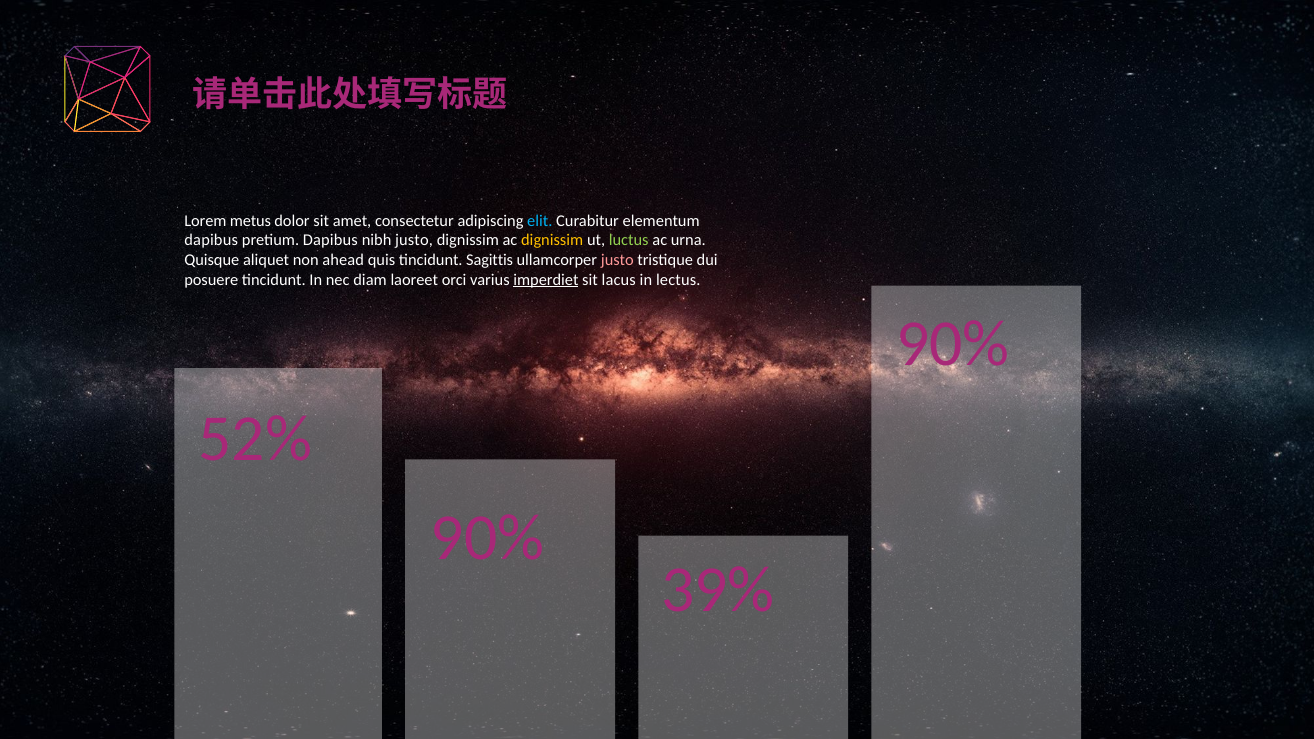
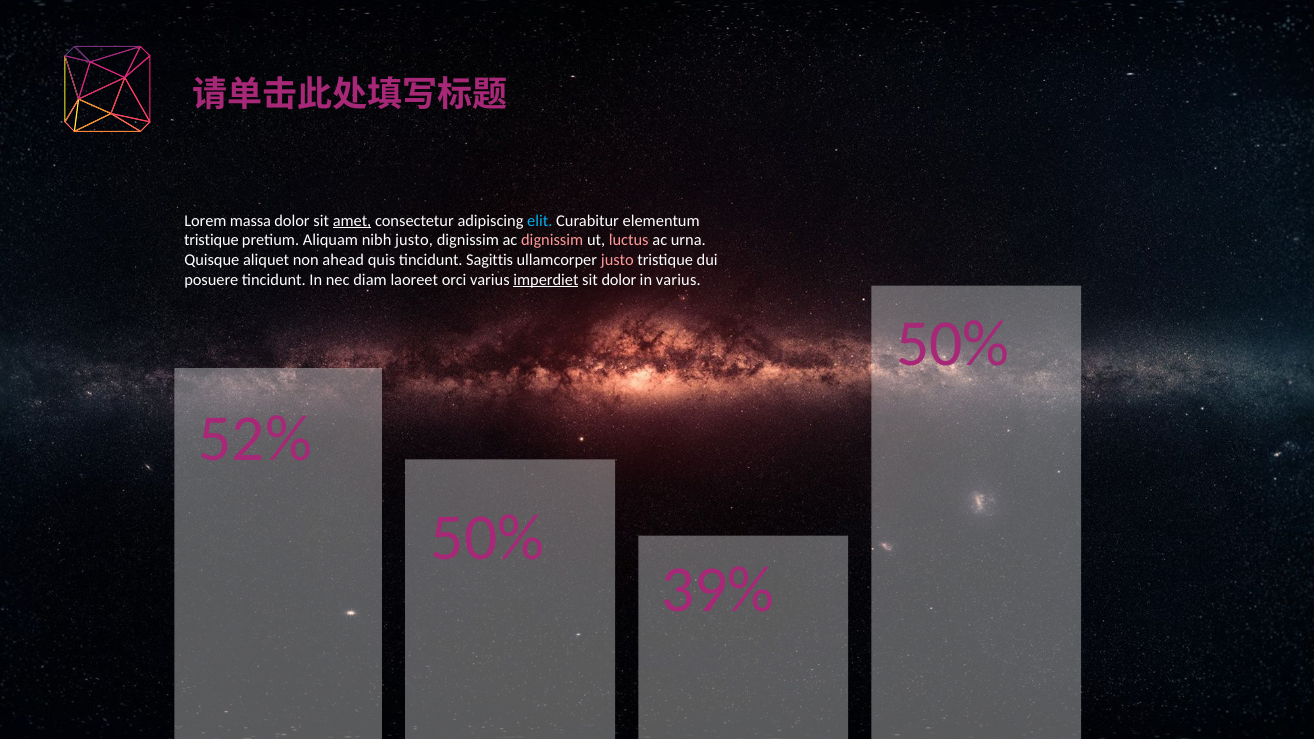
metus: metus -> massa
amet underline: none -> present
dapibus at (211, 240): dapibus -> tristique
pretium Dapibus: Dapibus -> Aliquam
dignissim at (552, 240) colour: yellow -> pink
luctus colour: light green -> pink
sit lacus: lacus -> dolor
in lectus: lectus -> varius
90% at (953, 344): 90% -> 50%
90% at (487, 538): 90% -> 50%
